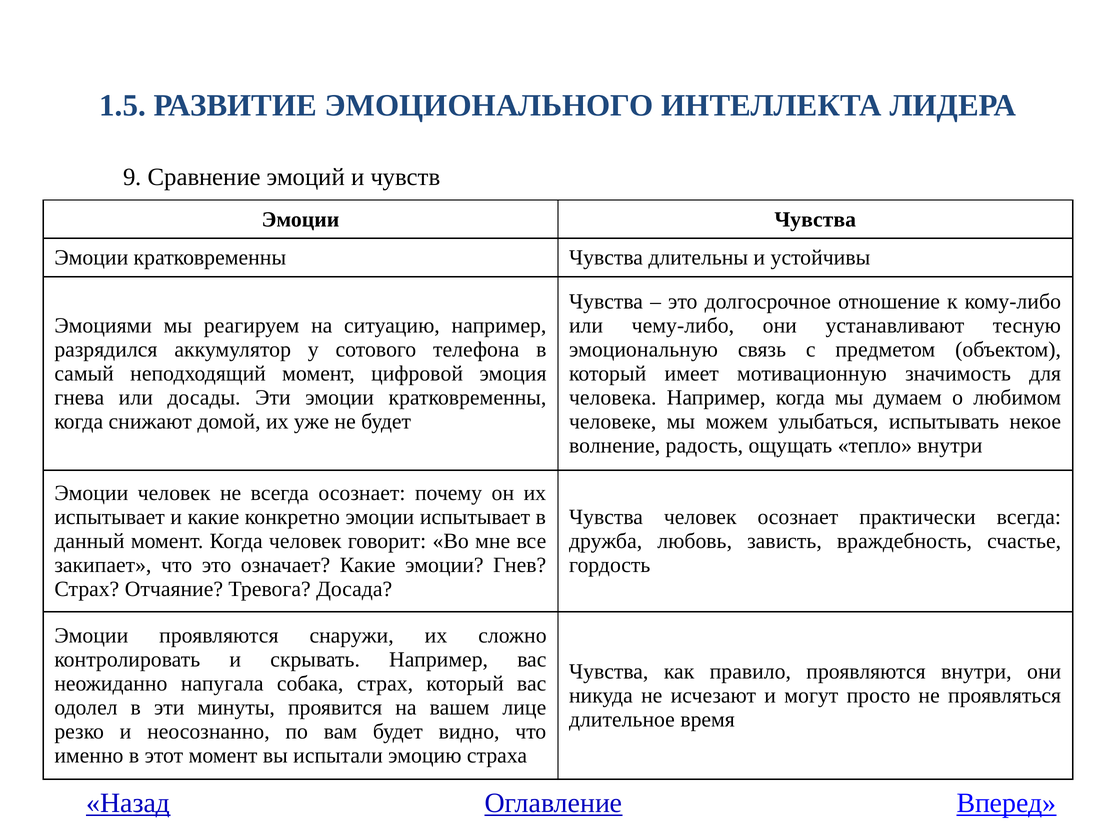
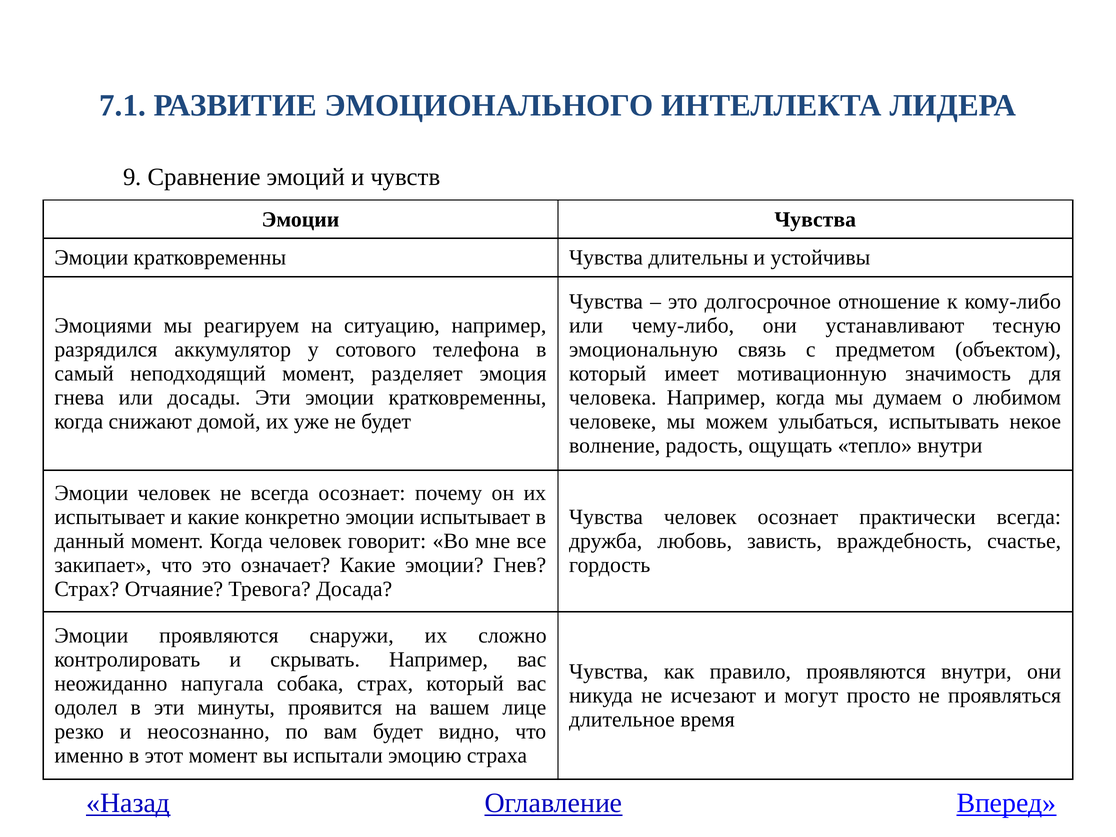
1.5: 1.5 -> 7.1
цифровой: цифровой -> разделяет
